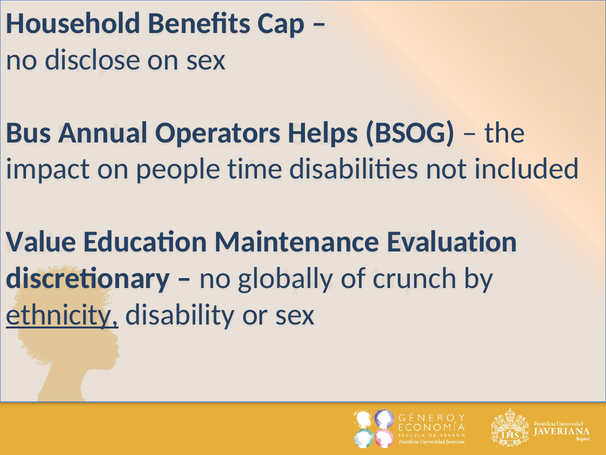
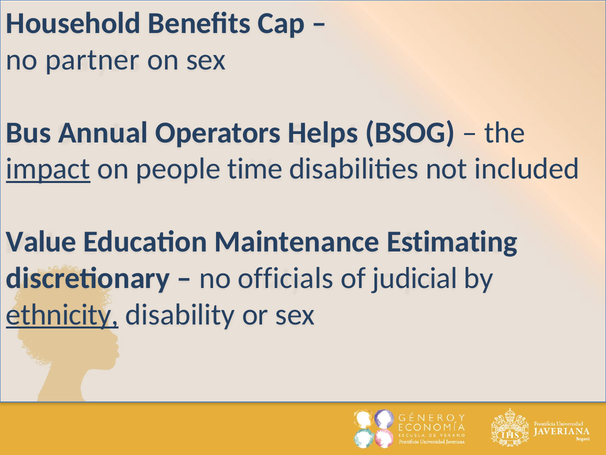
disclose: disclose -> partner
impact underline: none -> present
Evaluation: Evaluation -> Estimating
globally: globally -> officials
crunch: crunch -> judicial
